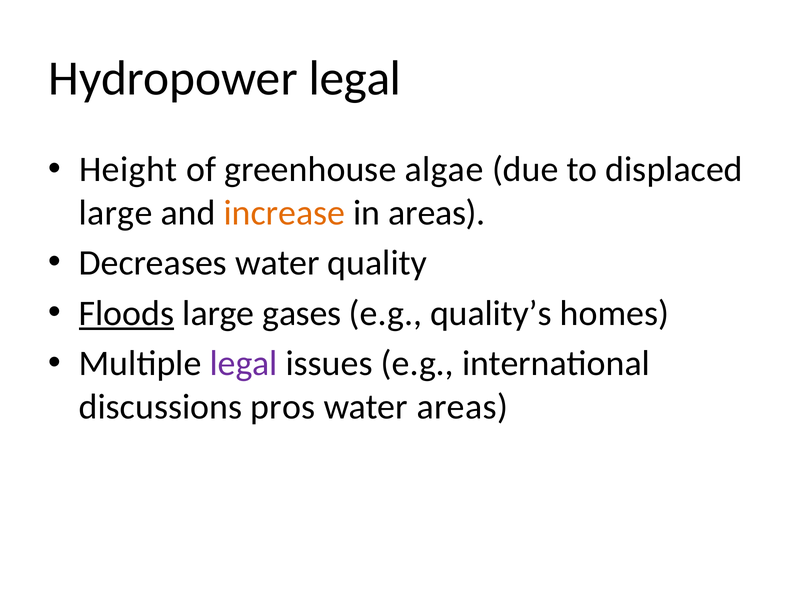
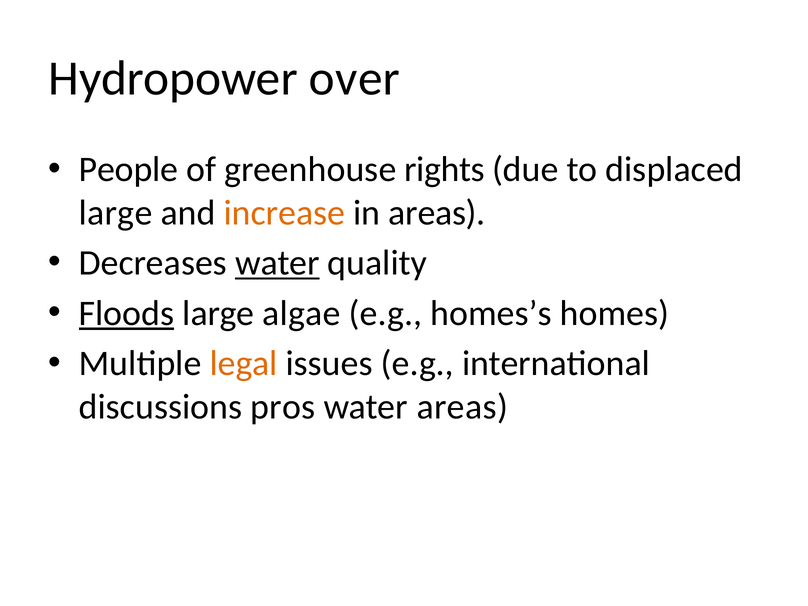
Hydropower legal: legal -> over
Height: Height -> People
algae: algae -> rights
water at (277, 263) underline: none -> present
gases: gases -> algae
quality’s: quality’s -> homes’s
legal at (244, 364) colour: purple -> orange
